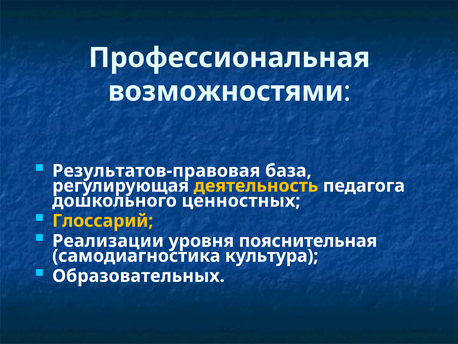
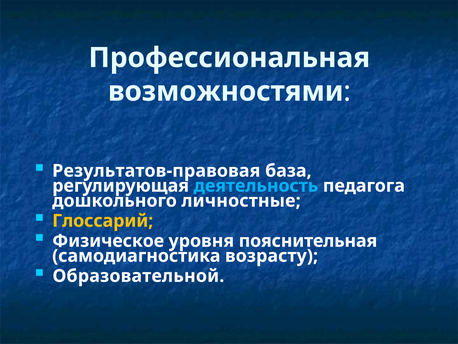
деятельность colour: yellow -> light blue
ценностных: ценностных -> личностные
Реализации: Реализации -> Физическое
культура: культура -> возрасту
Образовательных: Образовательных -> Образовательной
